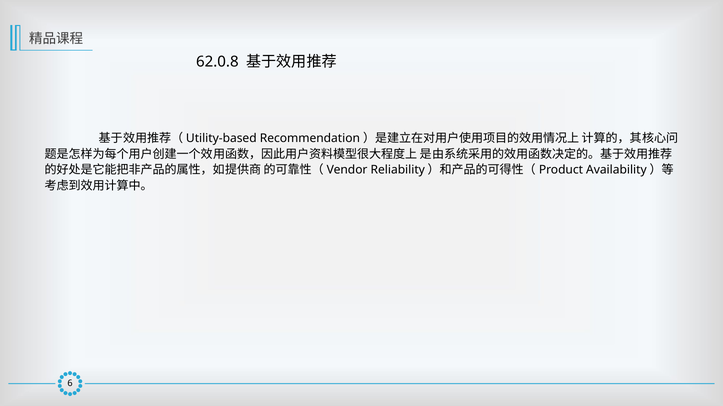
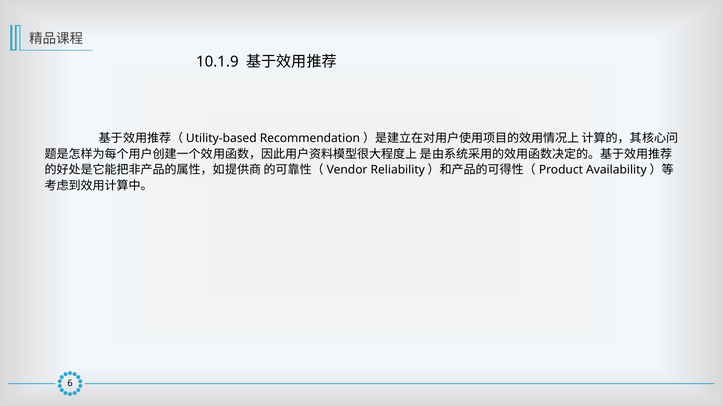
62.0.8: 62.0.8 -> 10.1.9
